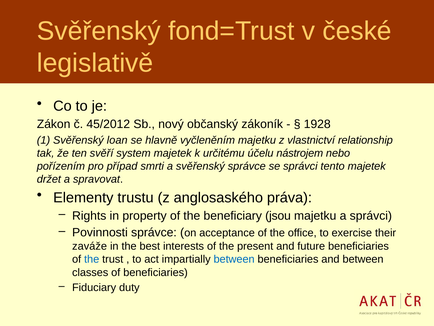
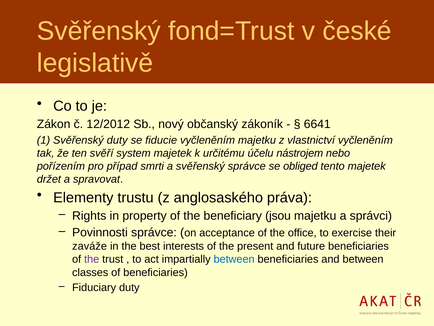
45/2012: 45/2012 -> 12/2012
1928: 1928 -> 6641
Svěřenský loan: loan -> duty
hlavně: hlavně -> fiducie
vlastnictví relationship: relationship -> vyčleněním
se správci: správci -> obliged
the at (92, 259) colour: blue -> purple
